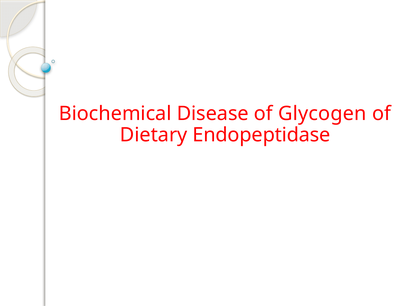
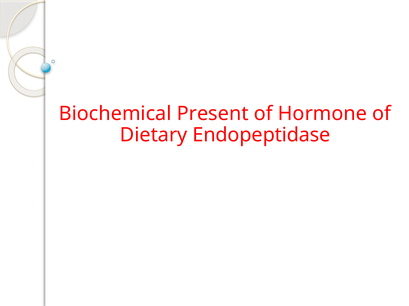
Disease: Disease -> Present
Glycogen: Glycogen -> Hormone
